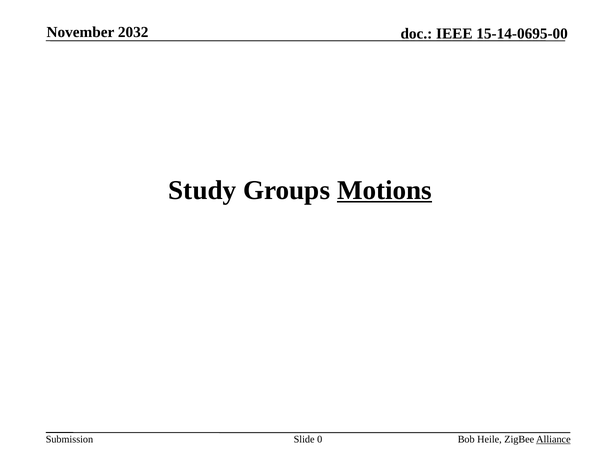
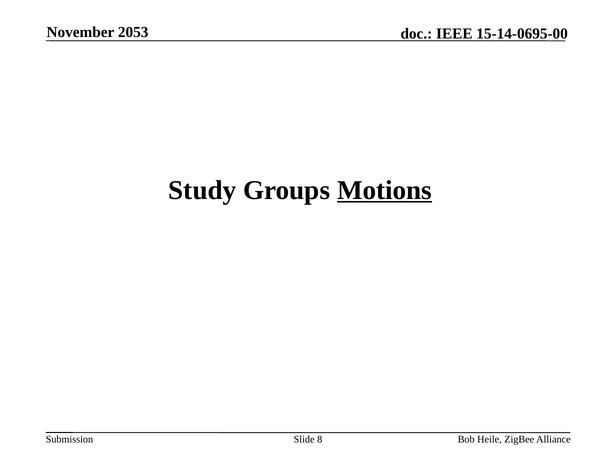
2032: 2032 -> 2053
0: 0 -> 8
Alliance underline: present -> none
